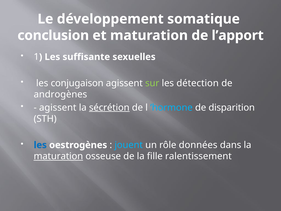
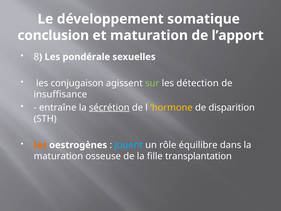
1: 1 -> 8
suffisante: suffisante -> pondérale
androgènes: androgènes -> insuffisance
agissent at (58, 107): agissent -> entraîne
’hormone colour: light blue -> yellow
les at (40, 145) colour: blue -> orange
données: données -> équilibre
maturation at (58, 156) underline: present -> none
ralentissement: ralentissement -> transplantation
